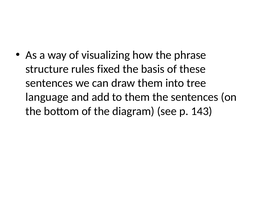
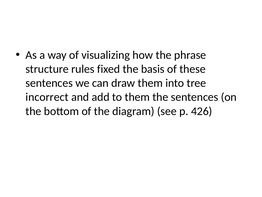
language: language -> incorrect
143: 143 -> 426
